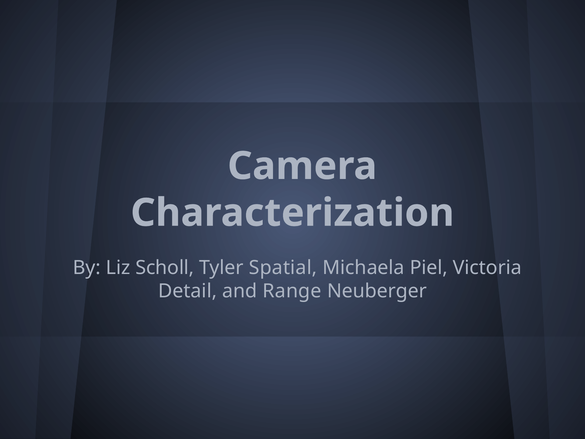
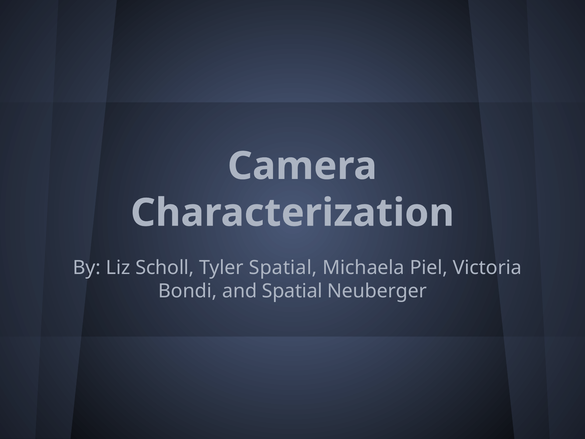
Detail: Detail -> Bondi
and Range: Range -> Spatial
